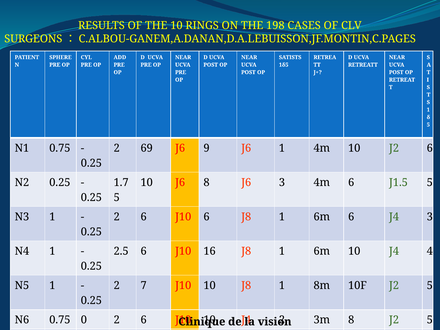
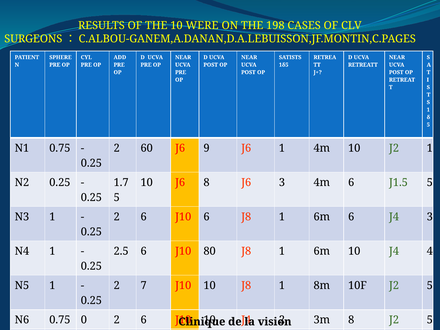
RINGS: RINGS -> WERE
69: 69 -> 60
J2 6: 6 -> 1
16: 16 -> 80
